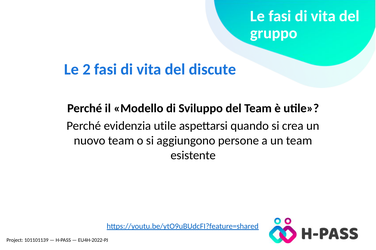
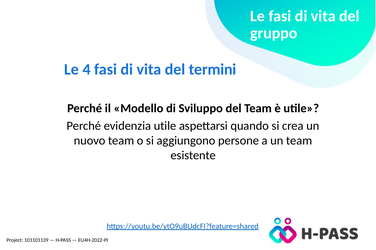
2: 2 -> 4
discute: discute -> termini
